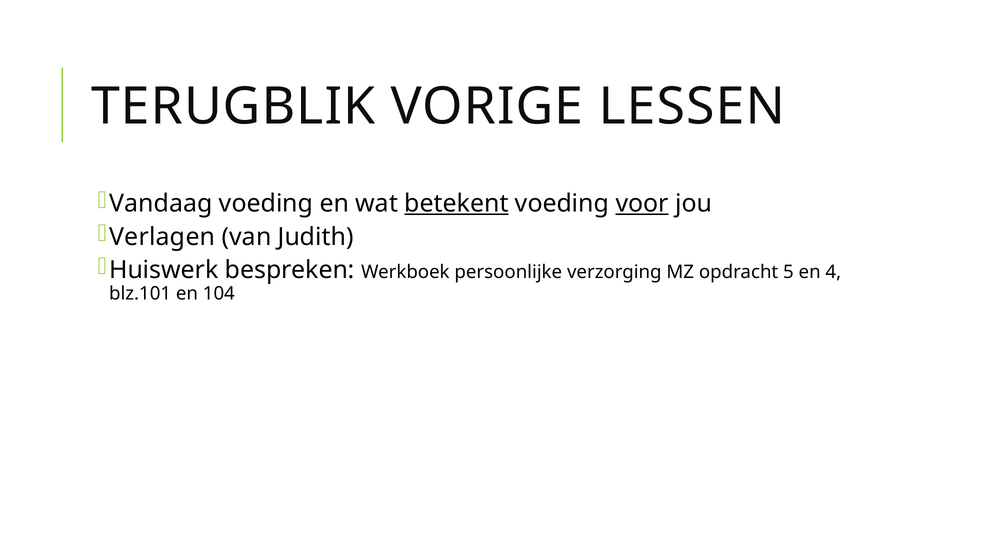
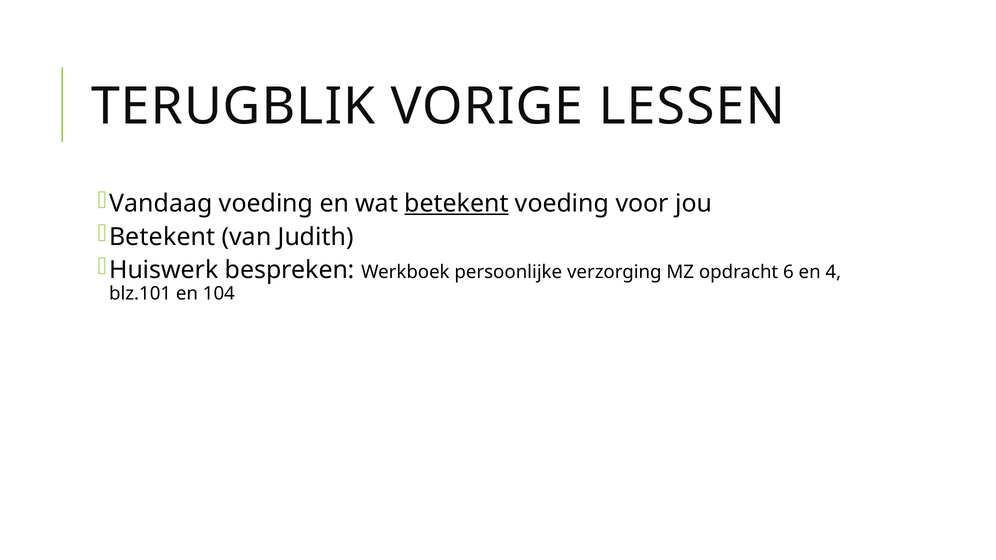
voor underline: present -> none
Verlagen at (162, 237): Verlagen -> Betekent
5: 5 -> 6
